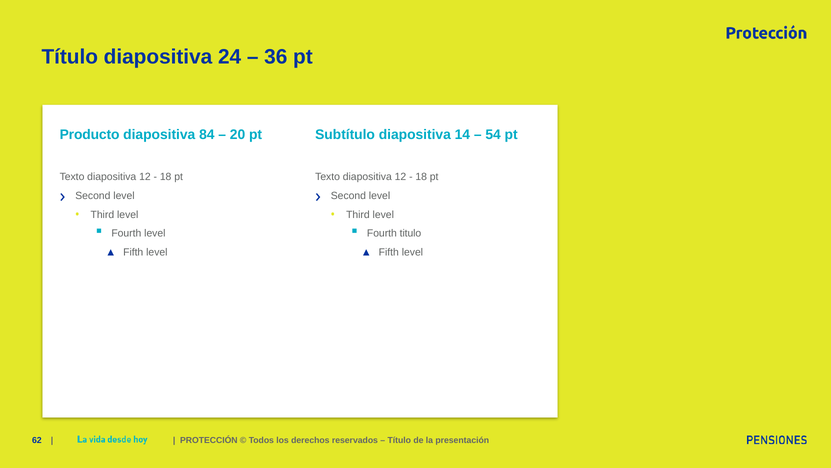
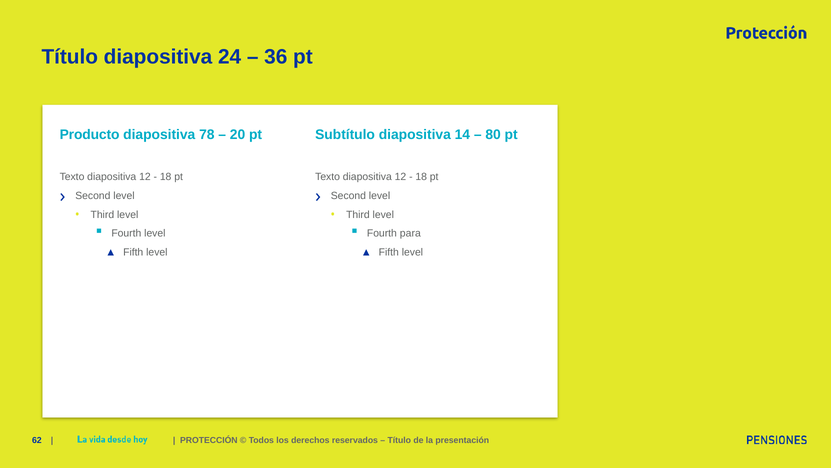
84: 84 -> 78
54: 54 -> 80
titulo: titulo -> para
